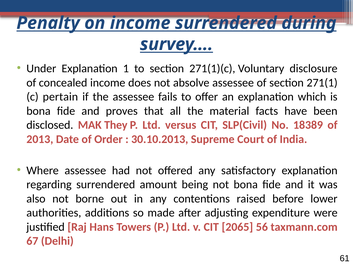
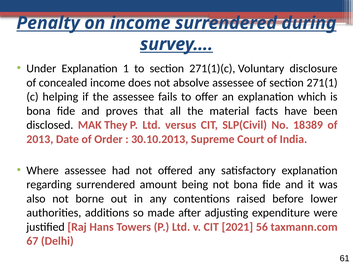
pertain: pertain -> helping
2065: 2065 -> 2021
